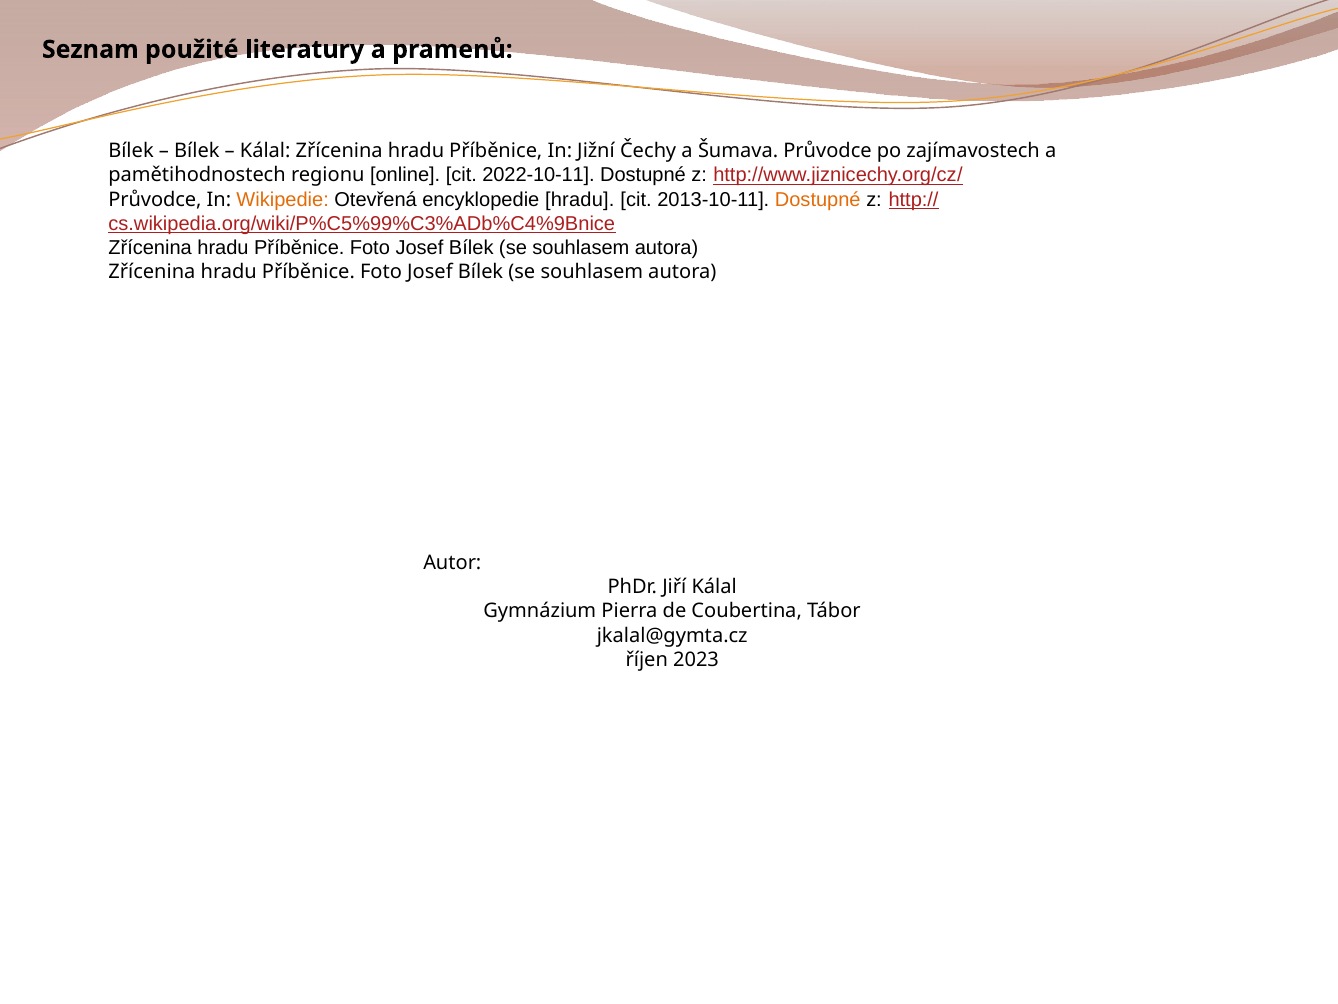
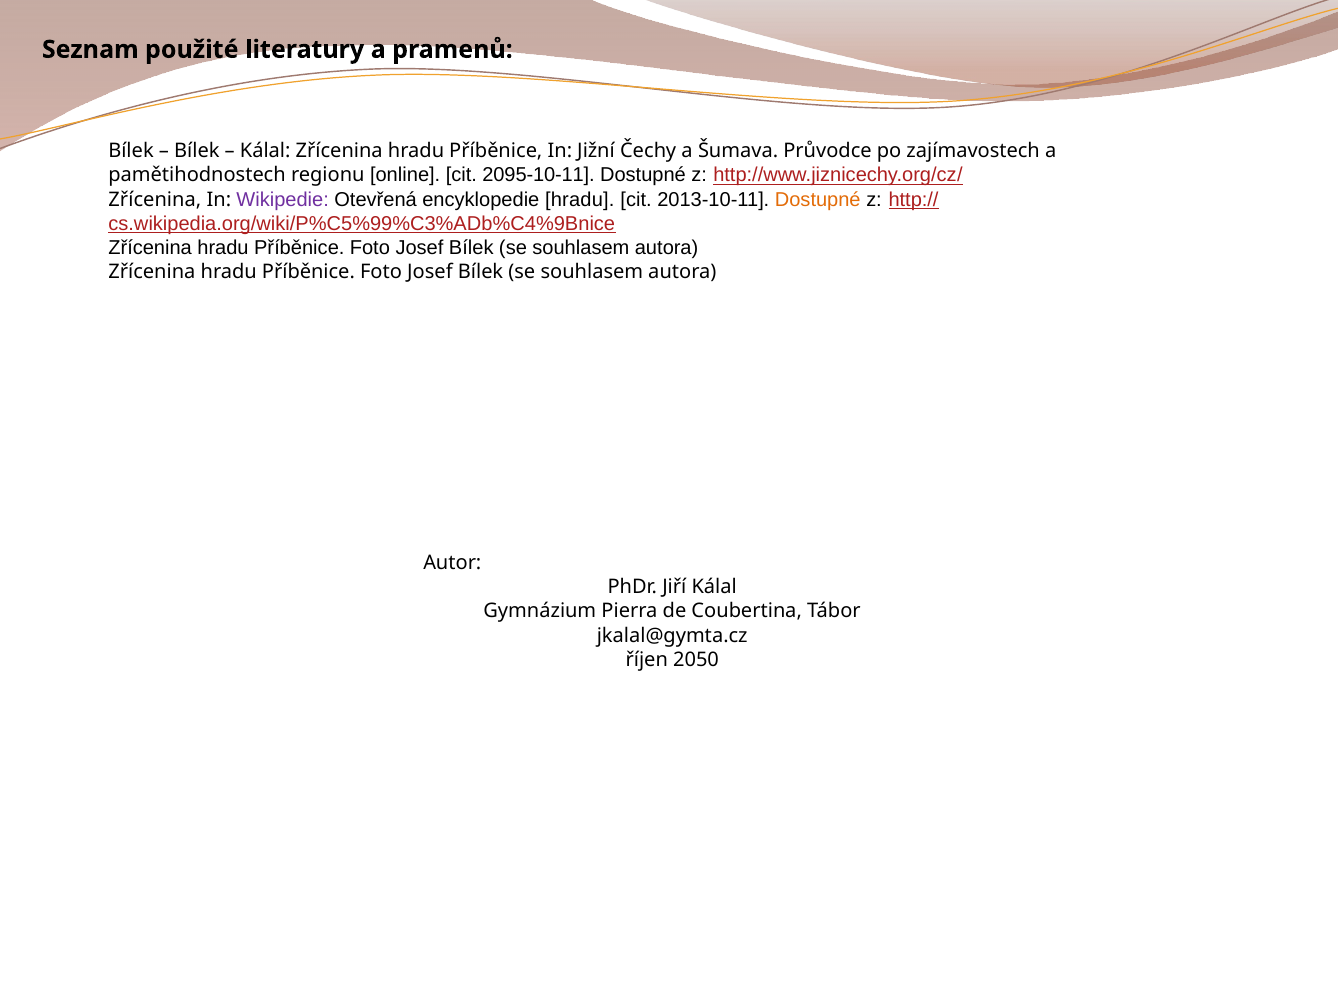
2022-10-11: 2022-10-11 -> 2095-10-11
Průvodce at (155, 199): Průvodce -> Zřícenina
Wikipedie colour: orange -> purple
2023: 2023 -> 2050
